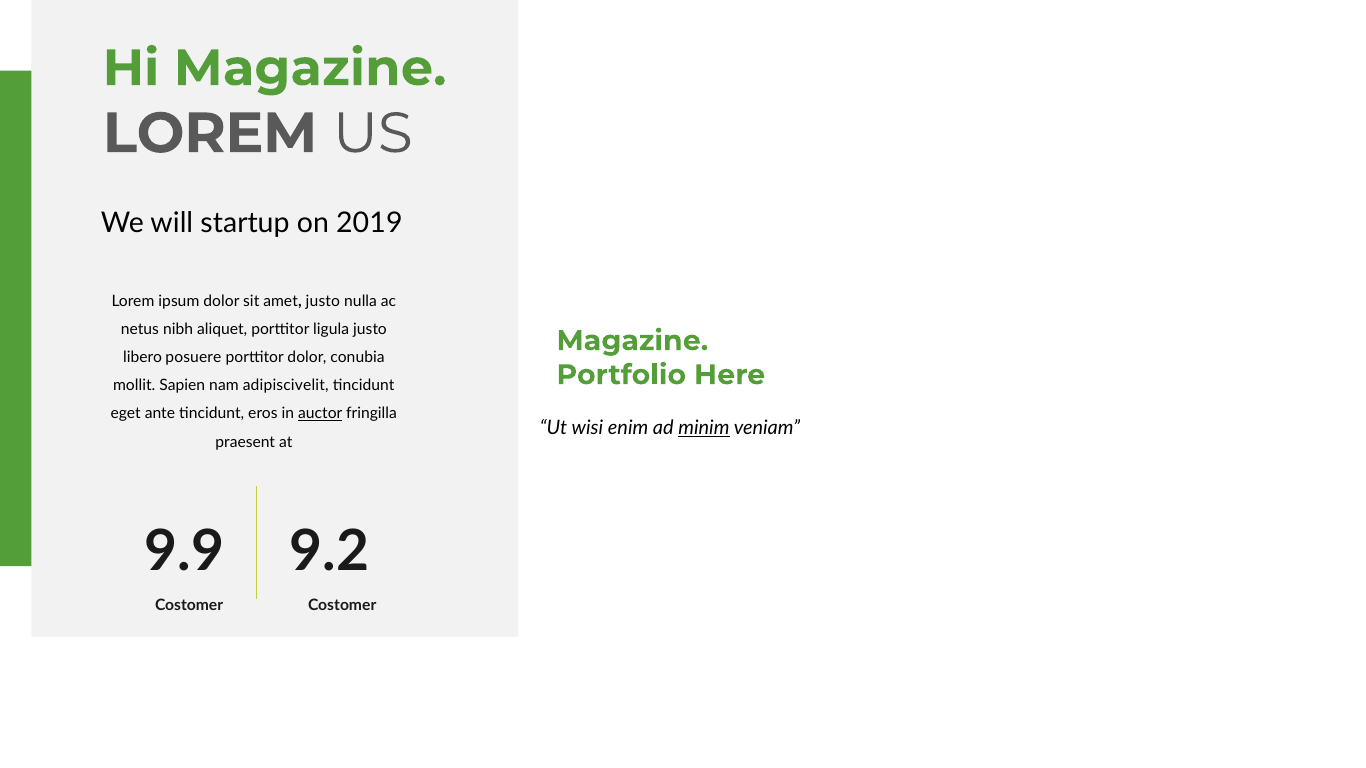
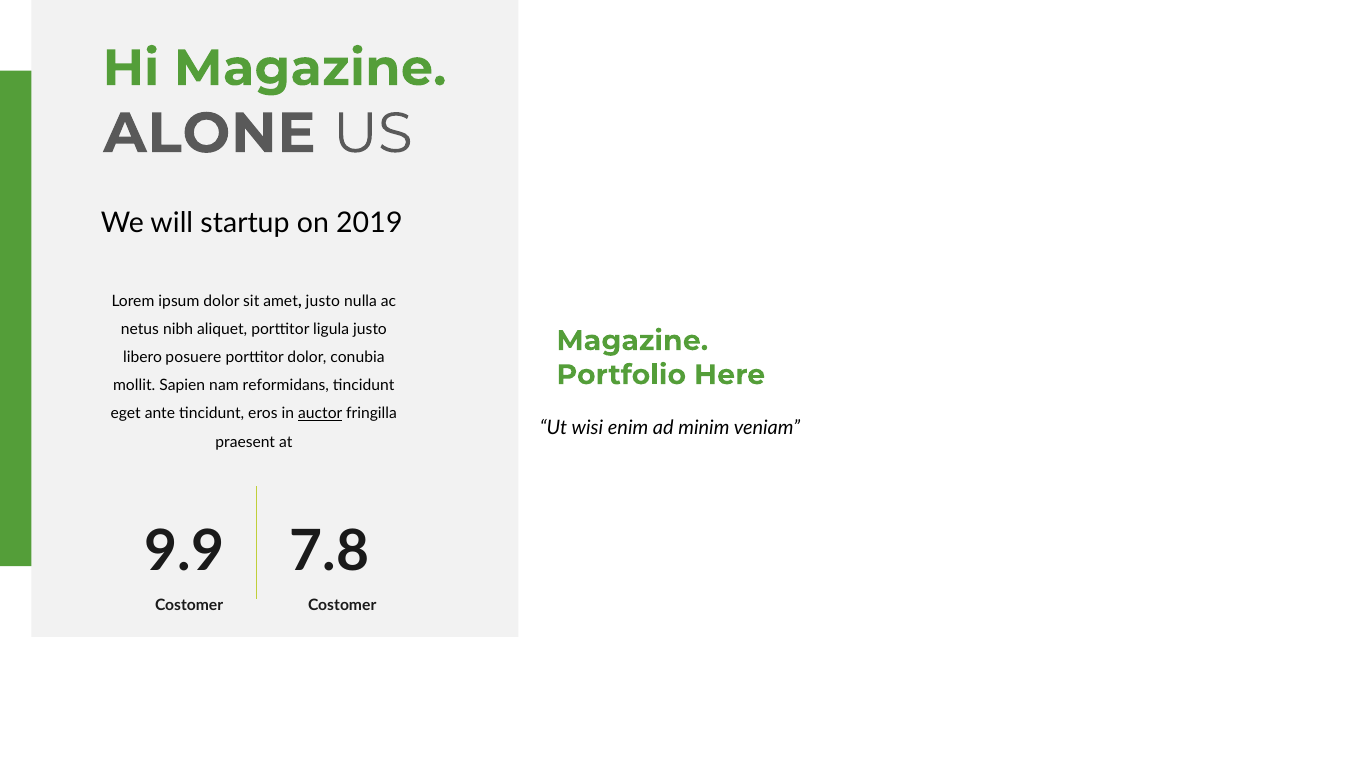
LOREM at (210, 134): LOREM -> ALONE
adipiscivelit: adipiscivelit -> reformidans
minim underline: present -> none
9.2: 9.2 -> 7.8
